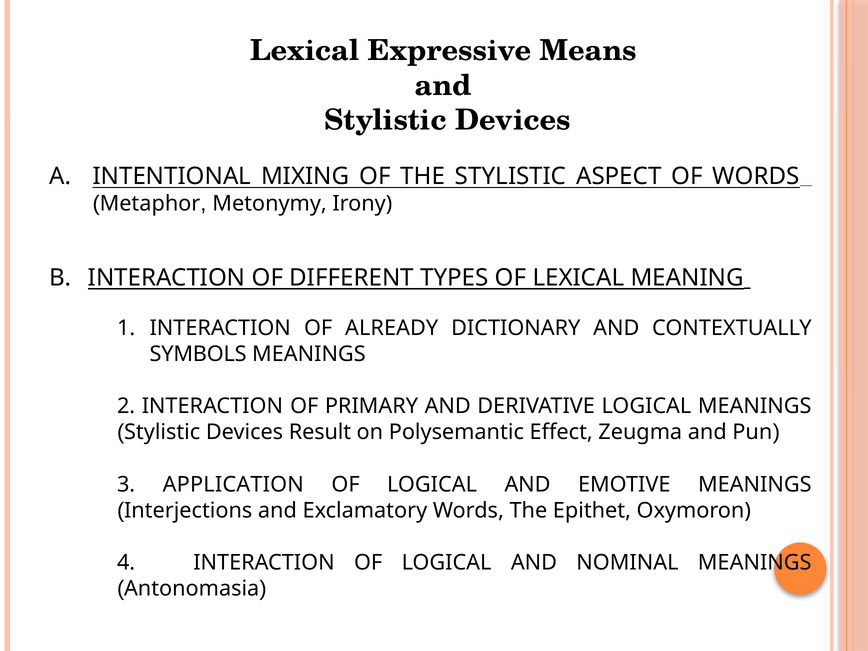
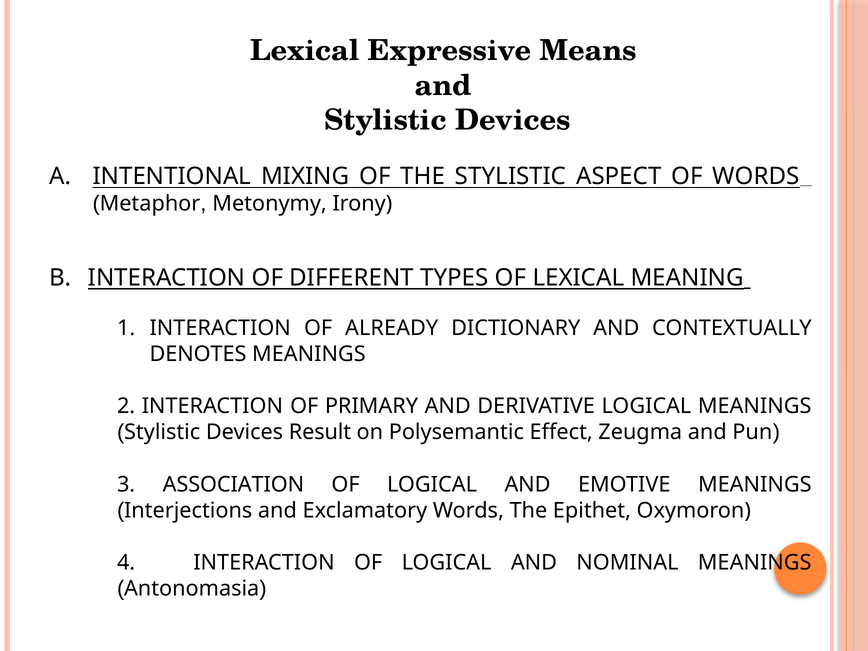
SYMBOLS: SYMBOLS -> DENOTES
APPLICATION: APPLICATION -> ASSOCIATION
